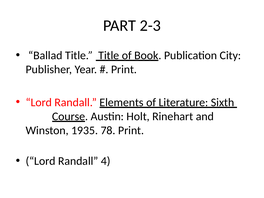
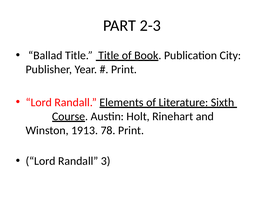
1935: 1935 -> 1913
4: 4 -> 3
